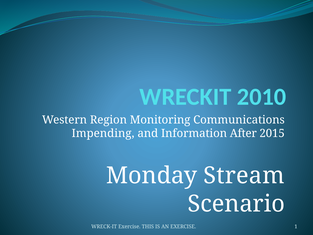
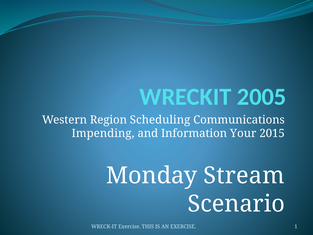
2010: 2010 -> 2005
Monitoring: Monitoring -> Scheduling
After: After -> Your
